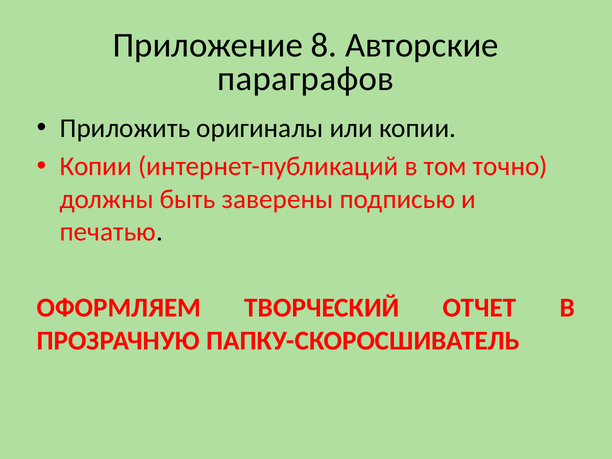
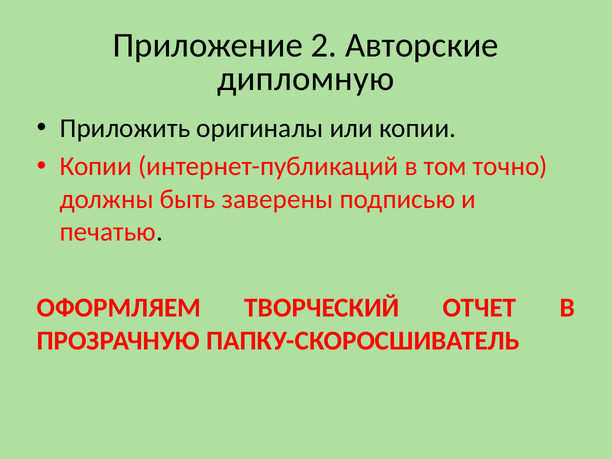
8: 8 -> 2
параграфов: параграфов -> дипломную
